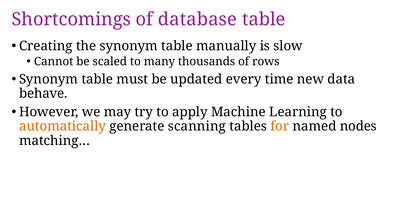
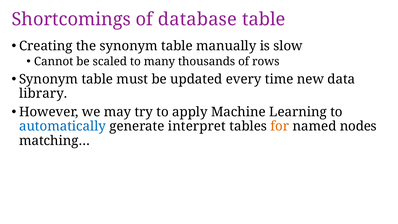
behave: behave -> library
automatically colour: orange -> blue
scanning: scanning -> interpret
